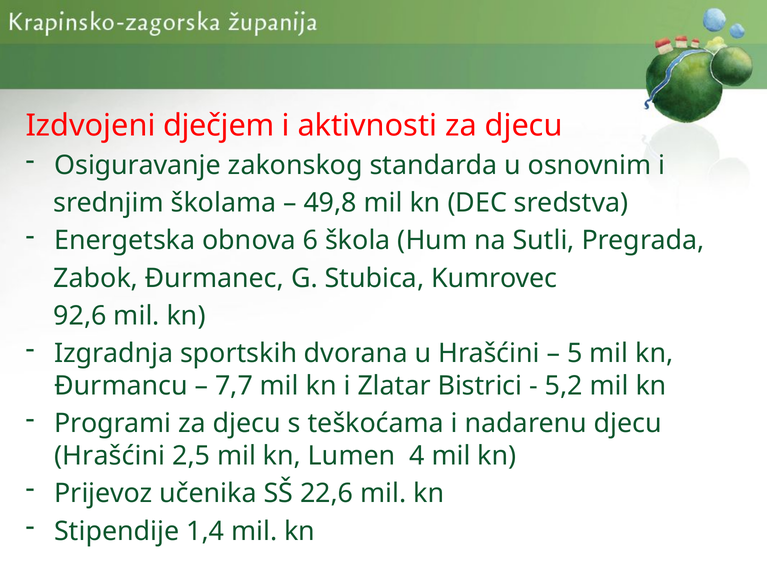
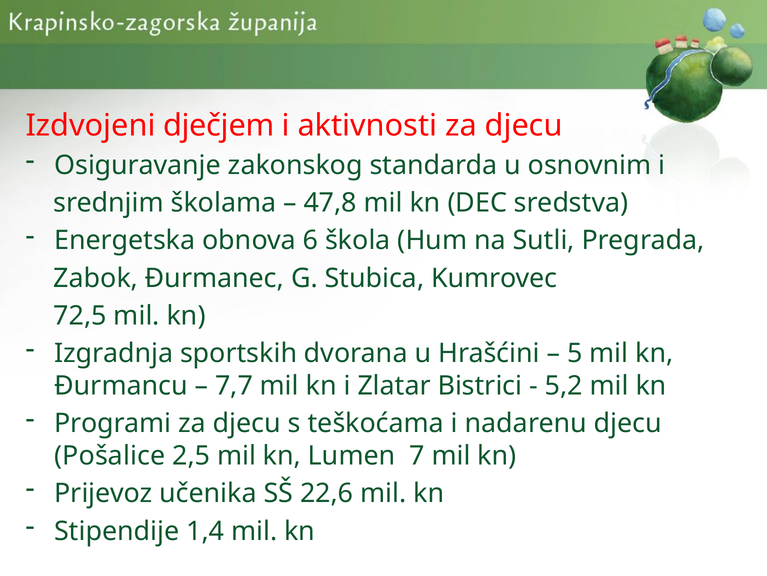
49,8: 49,8 -> 47,8
92,6: 92,6 -> 72,5
Hrašćini at (110, 455): Hrašćini -> Pošalice
4: 4 -> 7
